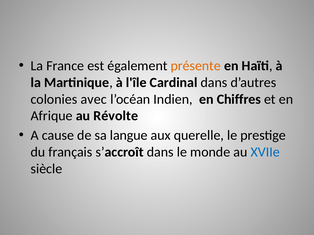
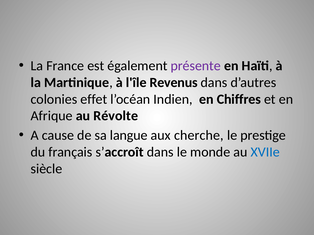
présente colour: orange -> purple
Cardinal: Cardinal -> Revenus
avec: avec -> effet
querelle: querelle -> cherche
